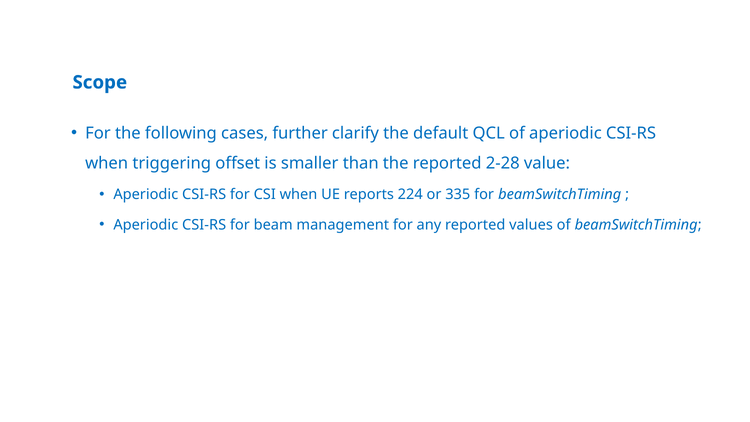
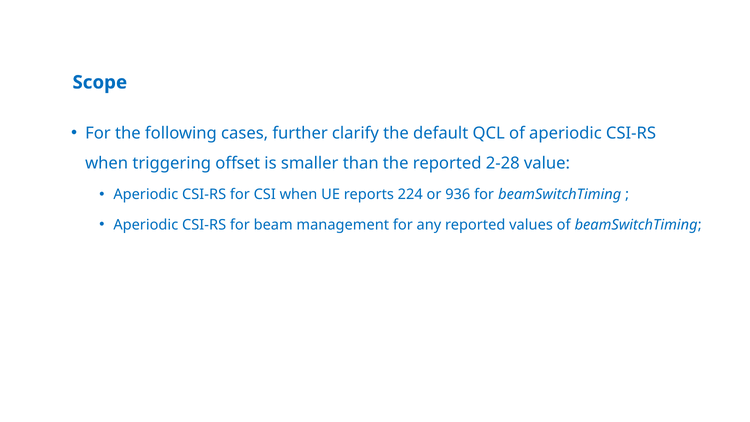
335: 335 -> 936
